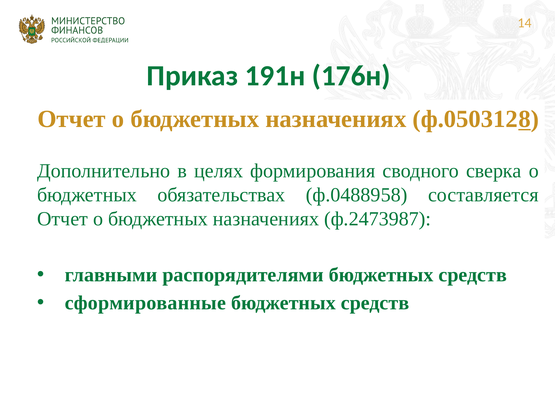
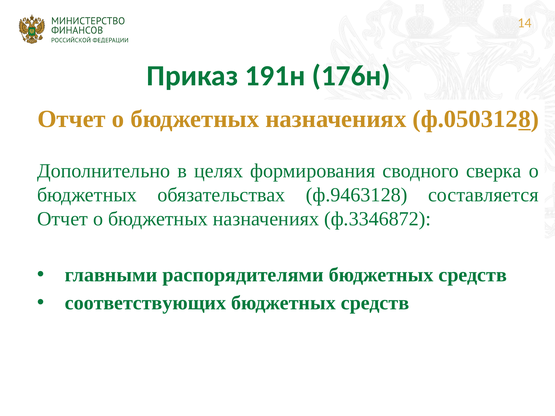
ф.0488958: ф.0488958 -> ф.9463128
ф.2473987: ф.2473987 -> ф.3346872
сформированные: сформированные -> соответствующих
